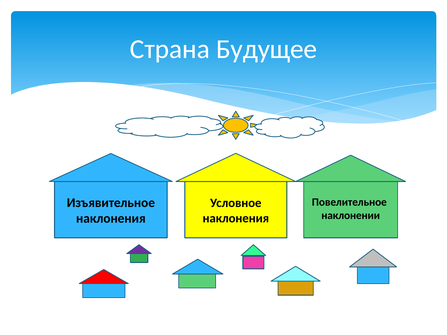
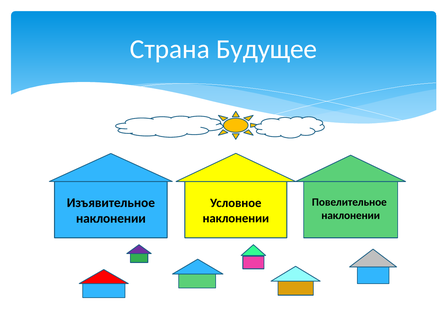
наклонения at (236, 218): наклонения -> наклонении
наклонения at (111, 219): наклонения -> наклонении
